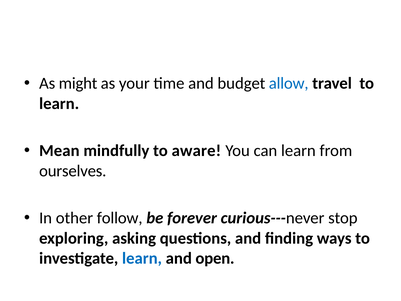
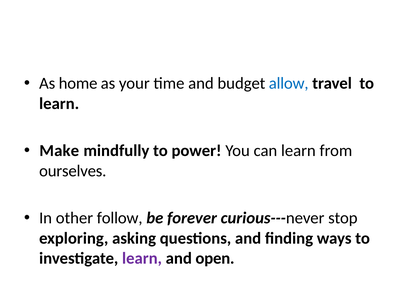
might: might -> home
Mean: Mean -> Make
aware: aware -> power
learn at (142, 258) colour: blue -> purple
